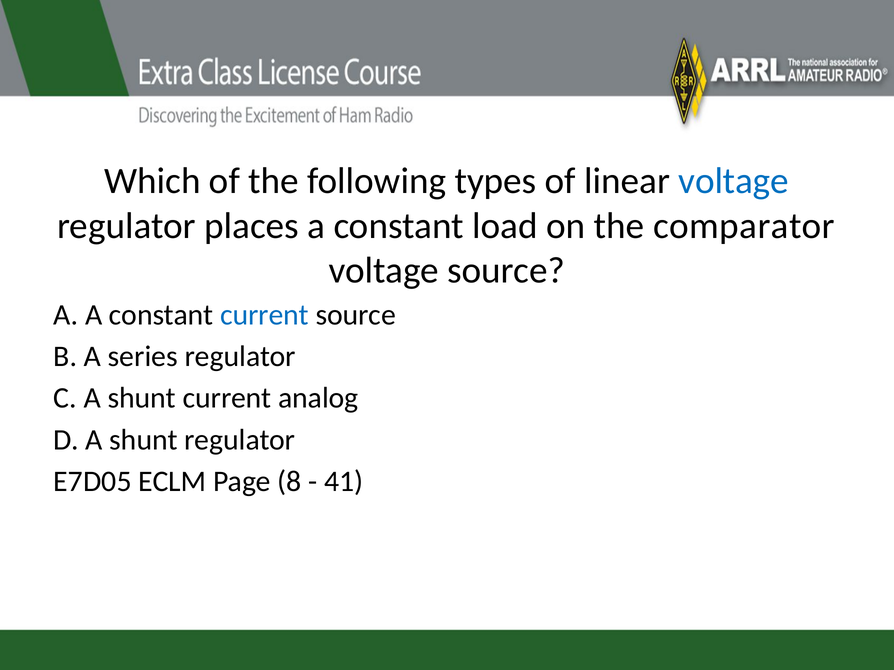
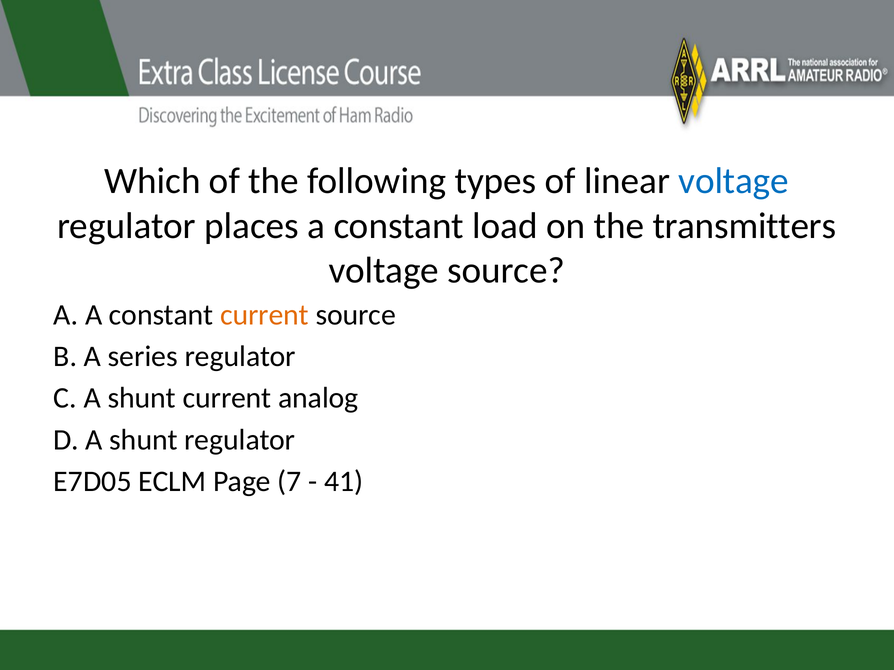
comparator: comparator -> transmitters
current at (264, 315) colour: blue -> orange
8: 8 -> 7
